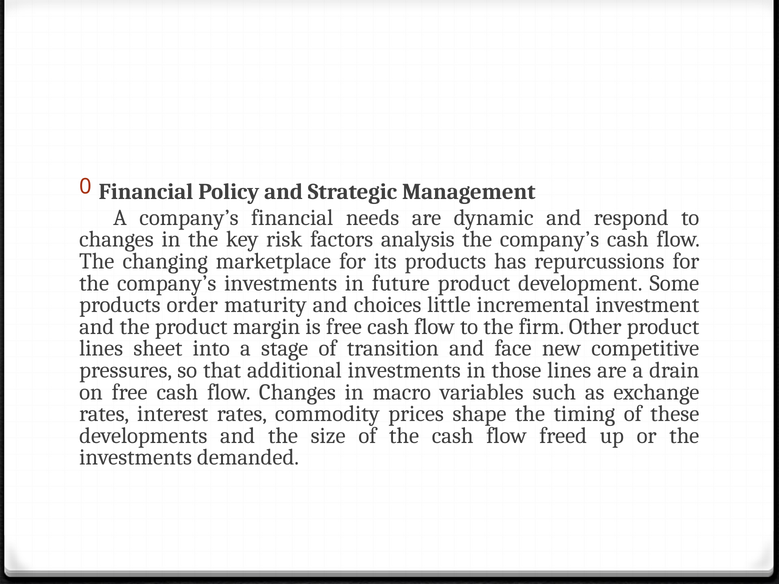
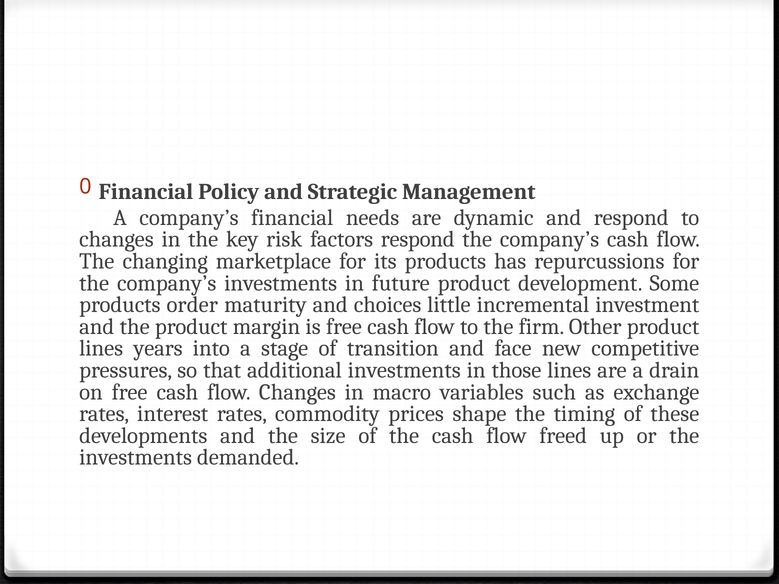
factors analysis: analysis -> respond
sheet: sheet -> years
